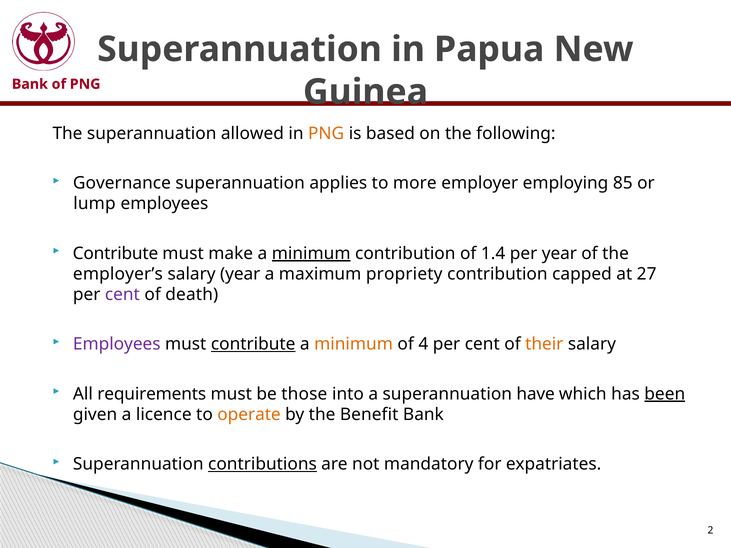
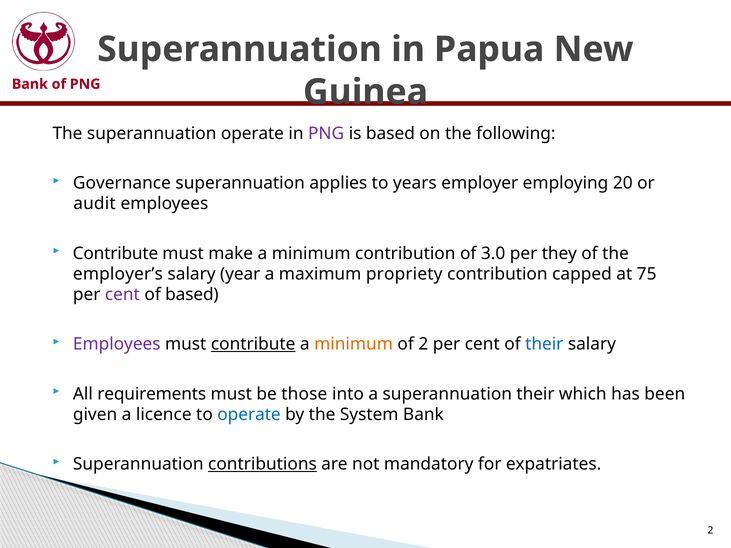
superannuation allowed: allowed -> operate
PNG at (326, 134) colour: orange -> purple
more: more -> years
85: 85 -> 20
lump: lump -> audit
minimum at (311, 253) underline: present -> none
1.4: 1.4 -> 3.0
per year: year -> they
27: 27 -> 75
of death: death -> based
of 4: 4 -> 2
their at (544, 344) colour: orange -> blue
superannuation have: have -> their
been underline: present -> none
operate at (249, 415) colour: orange -> blue
Benefit: Benefit -> System
